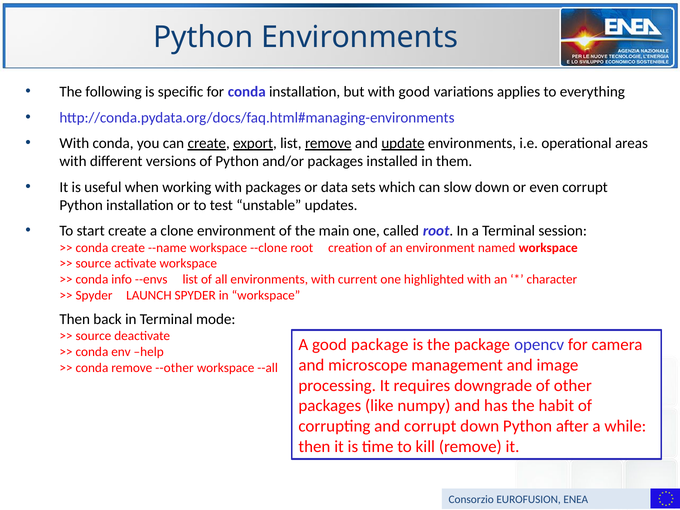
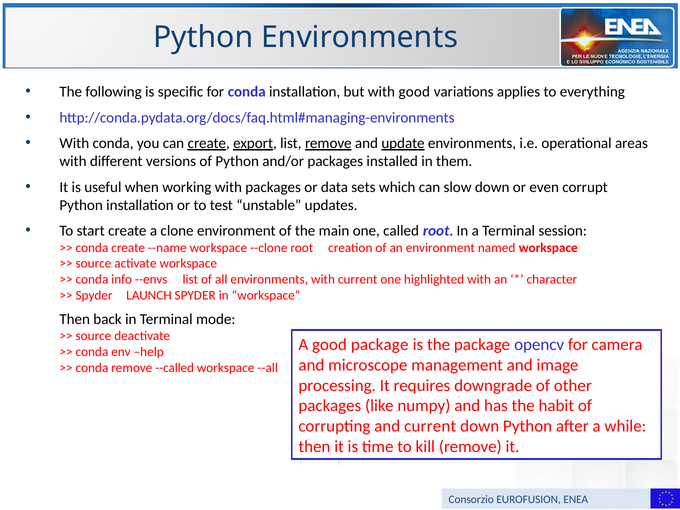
--other: --other -> --called
and corrupt: corrupt -> current
